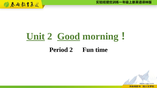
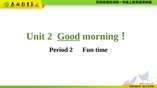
Unit underline: present -> none
